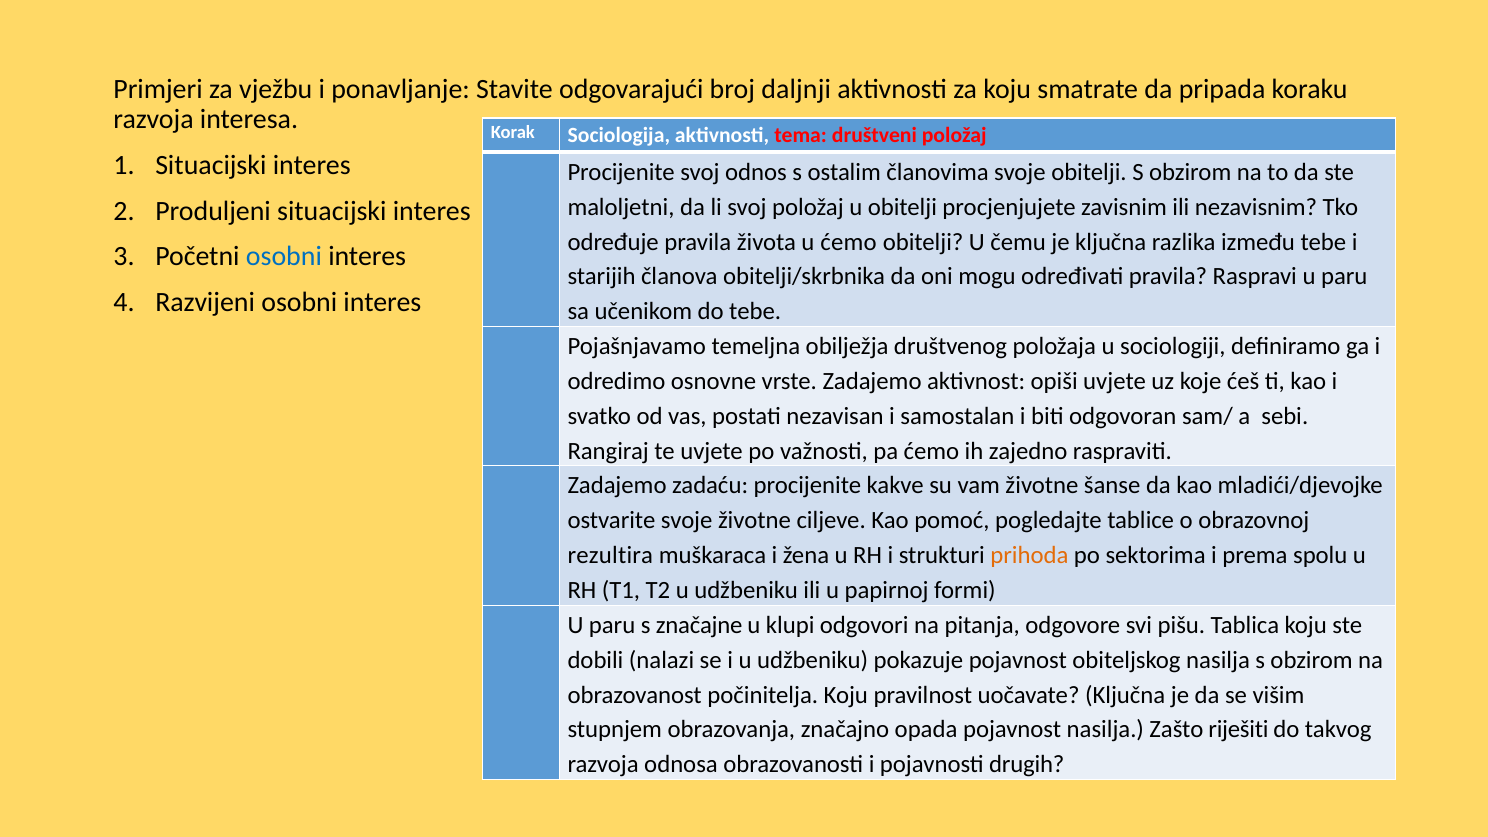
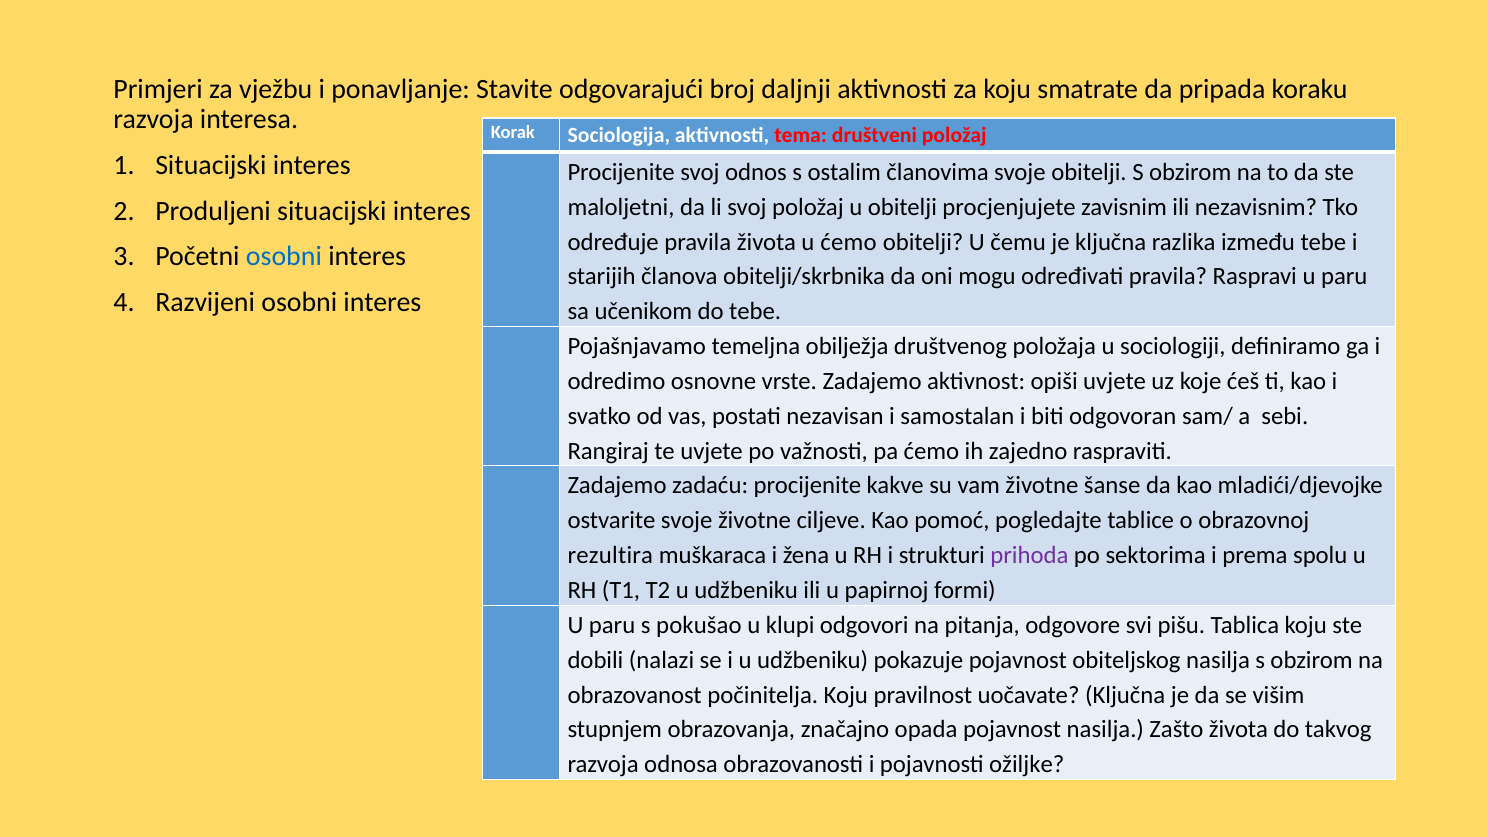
prihoda colour: orange -> purple
značajne: značajne -> pokušao
Zašto riješiti: riješiti -> života
drugih: drugih -> ožiljke
